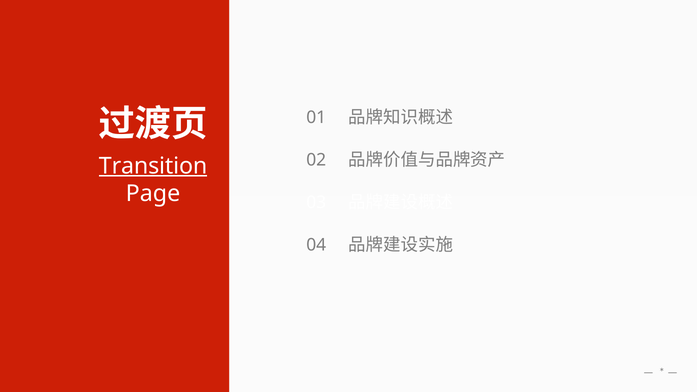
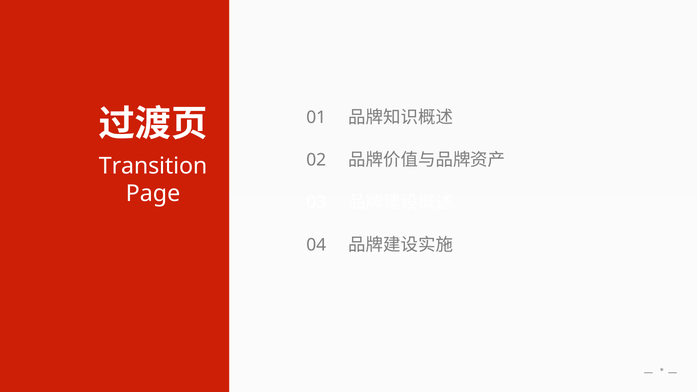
Transition underline: present -> none
